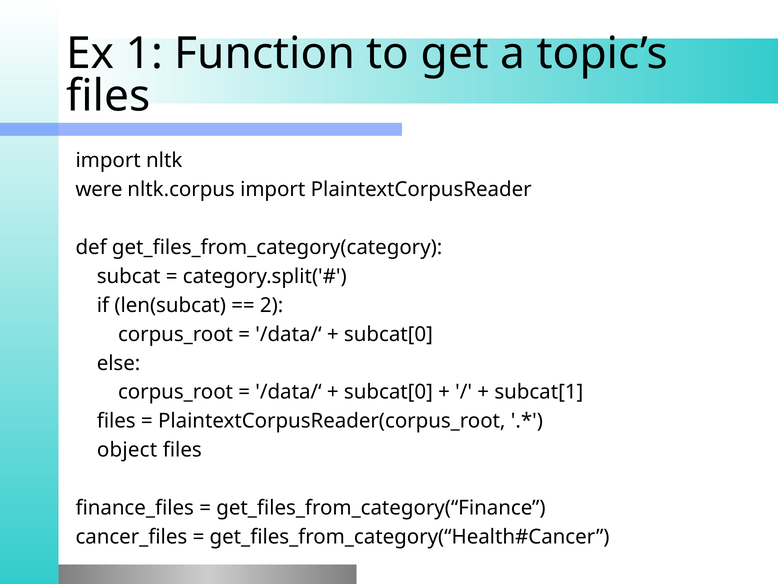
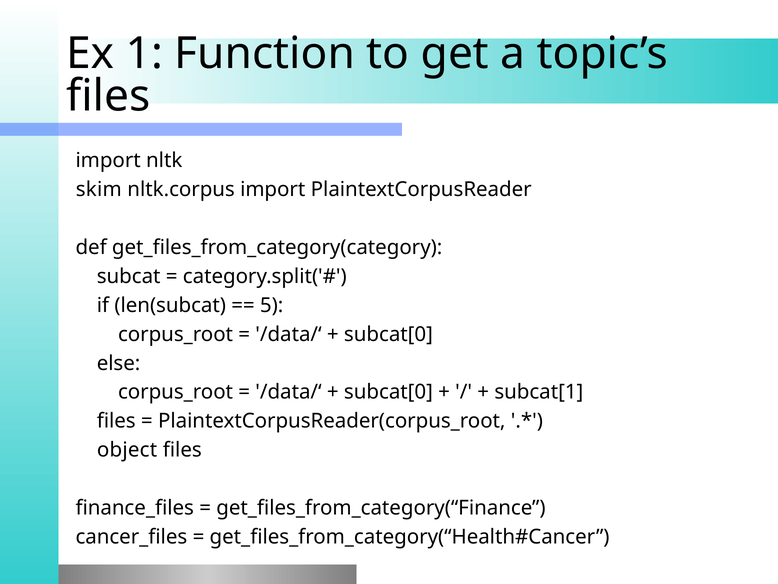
were: were -> skim
2: 2 -> 5
